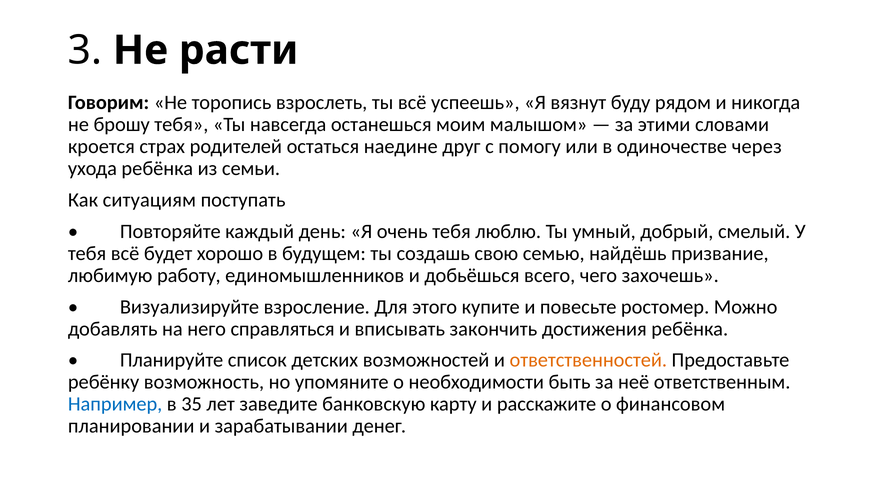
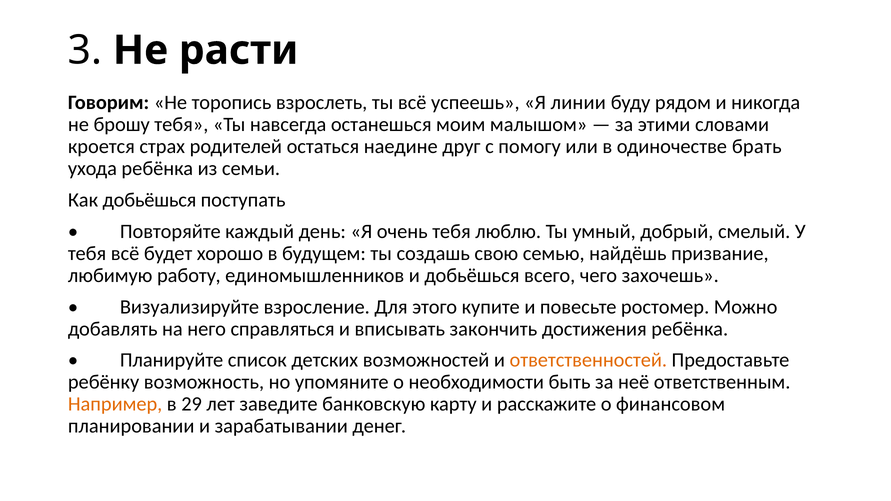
вязнут: вязнут -> линии
через: через -> брать
Как ситуациям: ситуациям -> добьёшься
Например colour: blue -> orange
35: 35 -> 29
